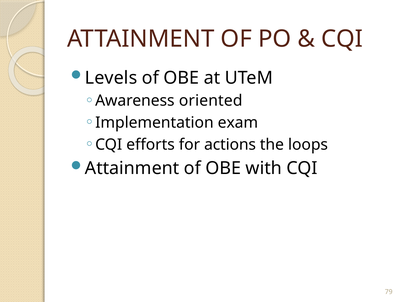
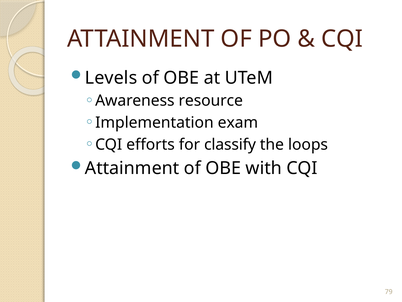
oriented: oriented -> resource
actions: actions -> classify
